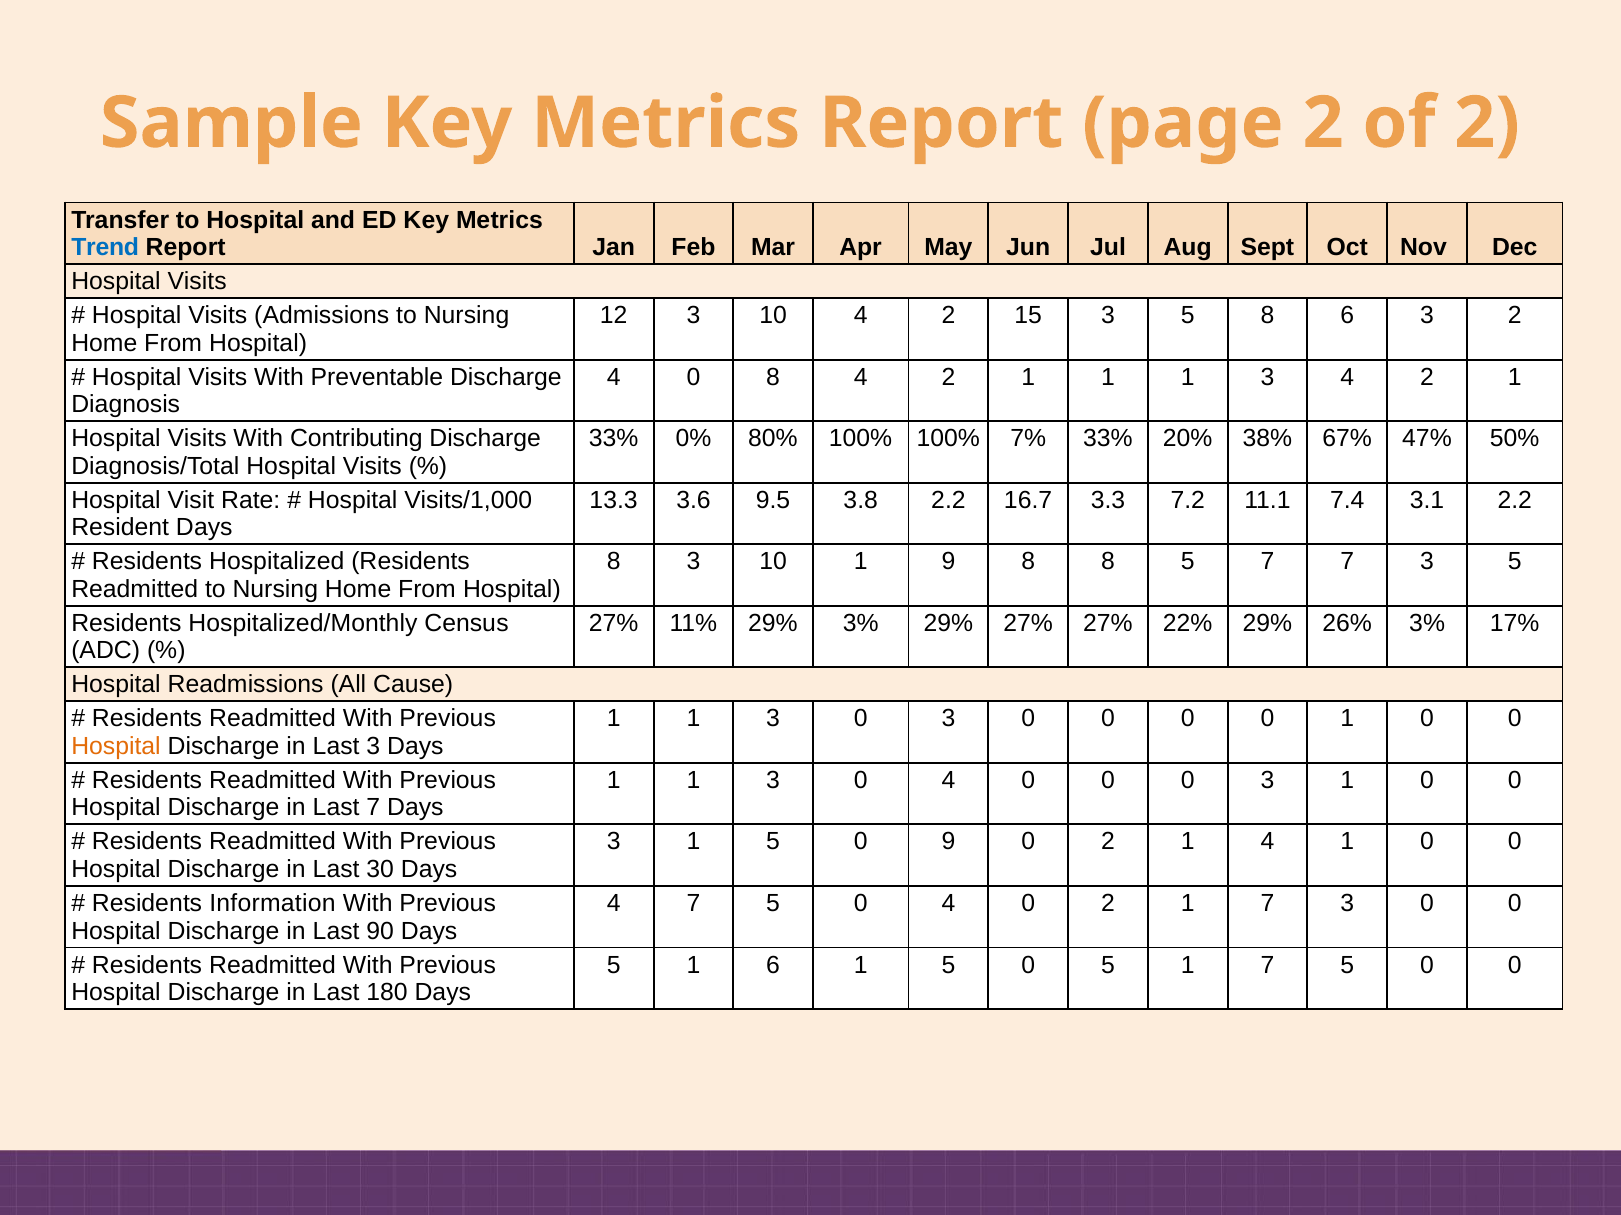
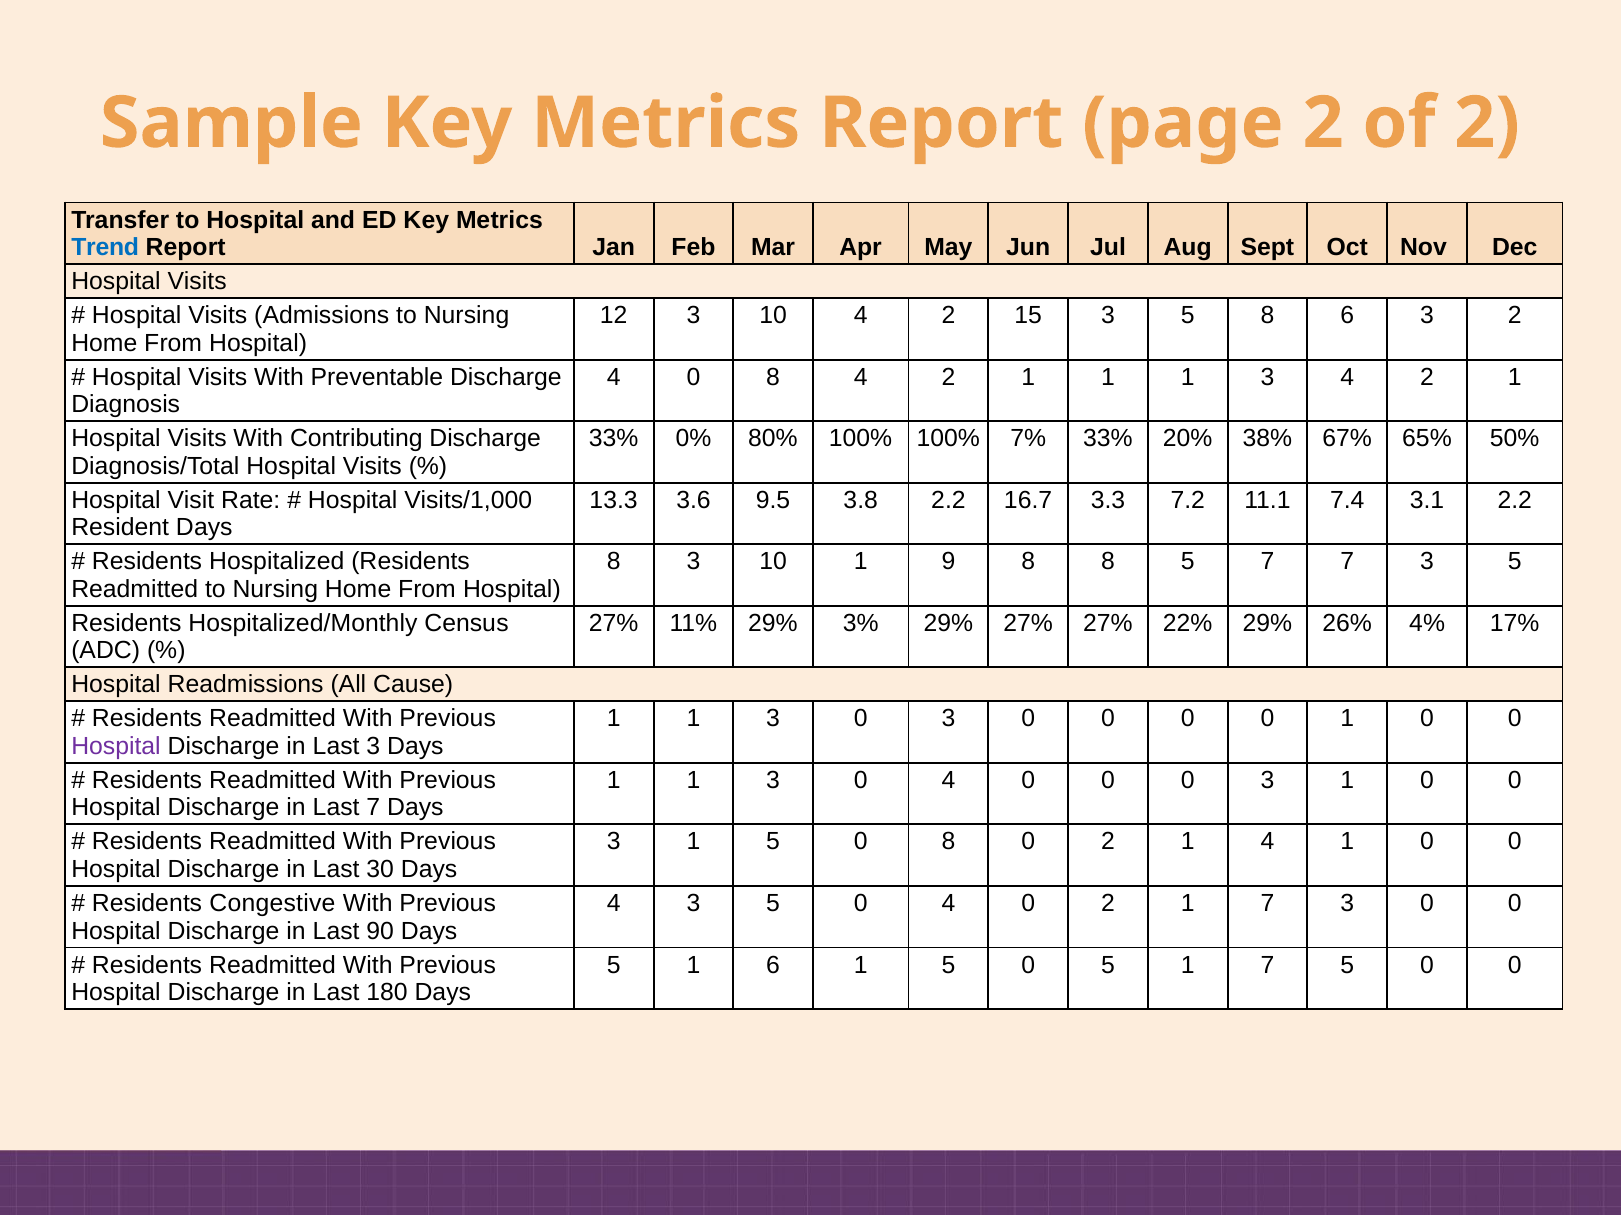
47%: 47% -> 65%
26% 3%: 3% -> 4%
Hospital at (116, 747) colour: orange -> purple
5 0 9: 9 -> 8
Information: Information -> Congestive
4 7: 7 -> 3
